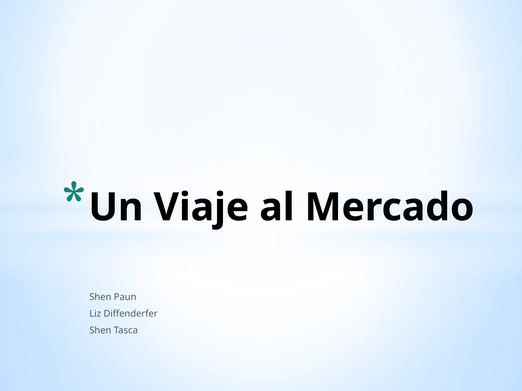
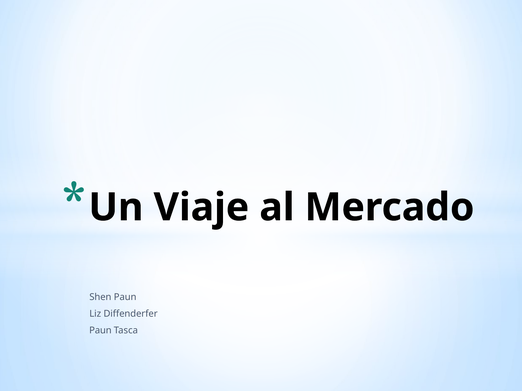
Shen at (100, 331): Shen -> Paun
